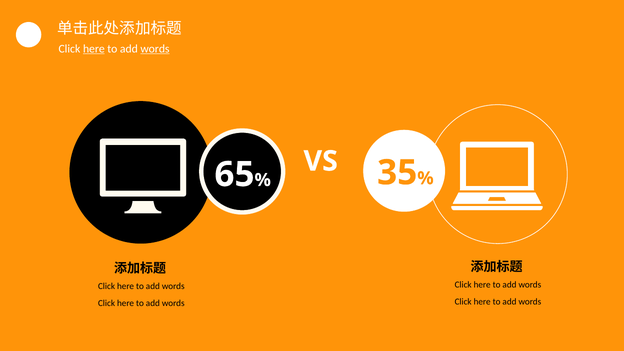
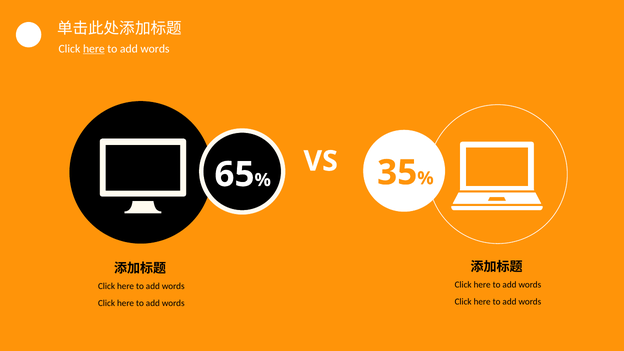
words at (155, 49) underline: present -> none
